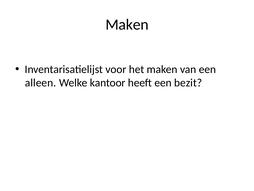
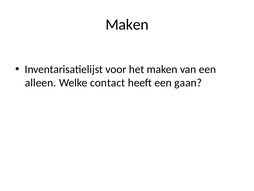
kantoor: kantoor -> contact
bezit: bezit -> gaan
